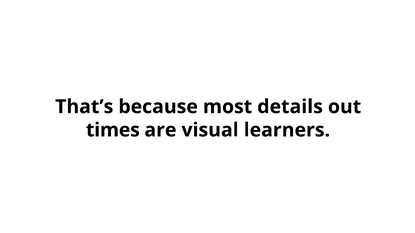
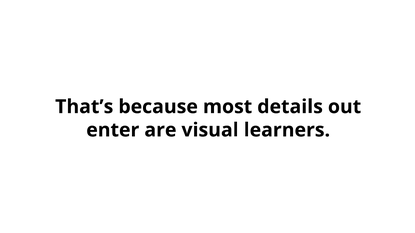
times: times -> enter
